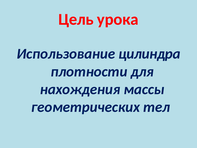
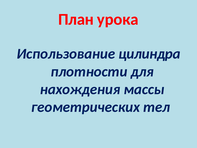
Цель: Цель -> План
